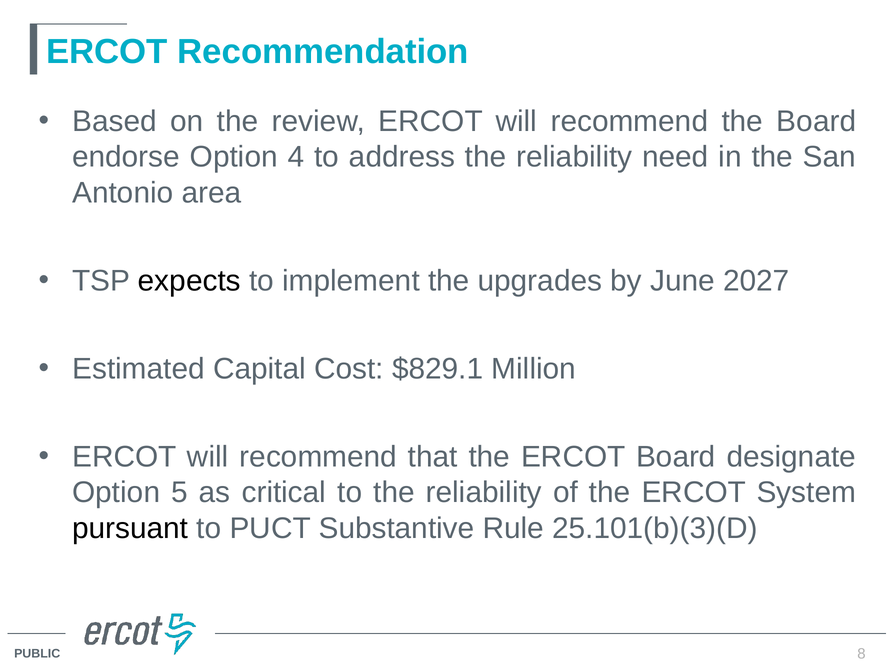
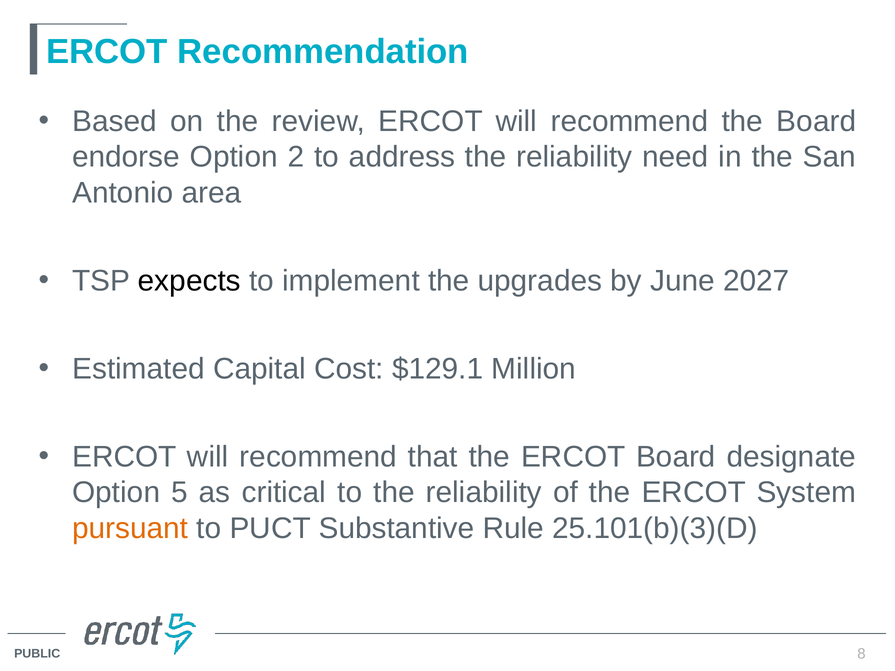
4: 4 -> 2
$829.1: $829.1 -> $129.1
pursuant colour: black -> orange
